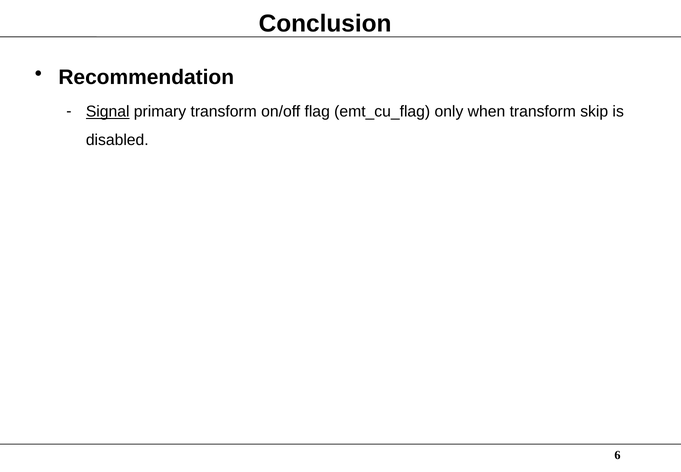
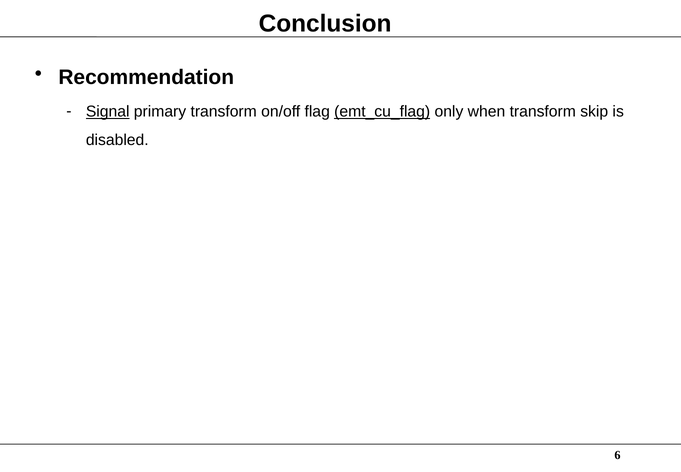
emt_cu_flag underline: none -> present
